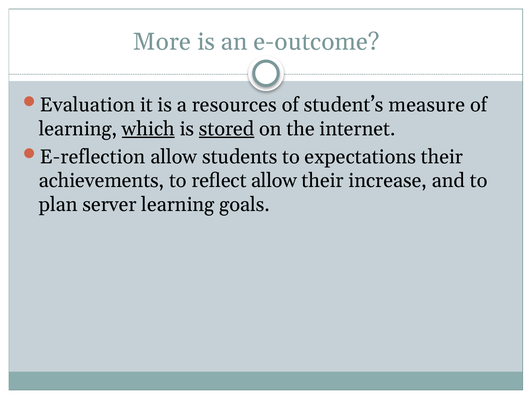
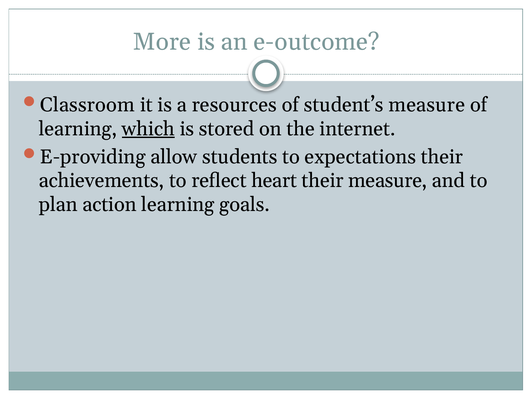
Evaluation: Evaluation -> Classroom
stored underline: present -> none
E-reflection: E-reflection -> E-providing
reflect allow: allow -> heart
their increase: increase -> measure
server: server -> action
